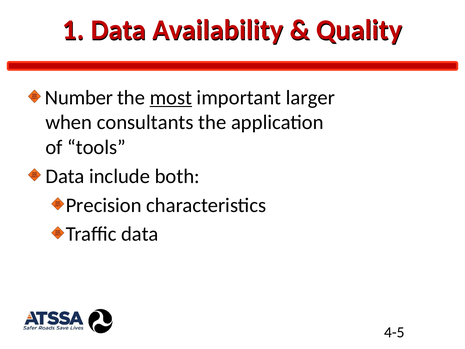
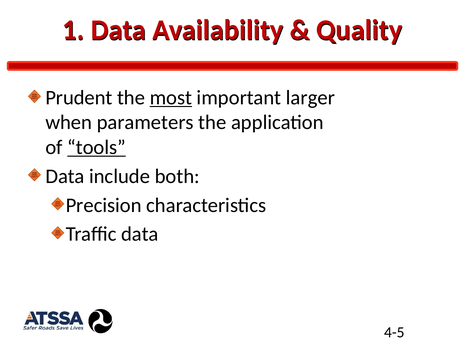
Number: Number -> Prudent
consultants: consultants -> parameters
tools underline: none -> present
